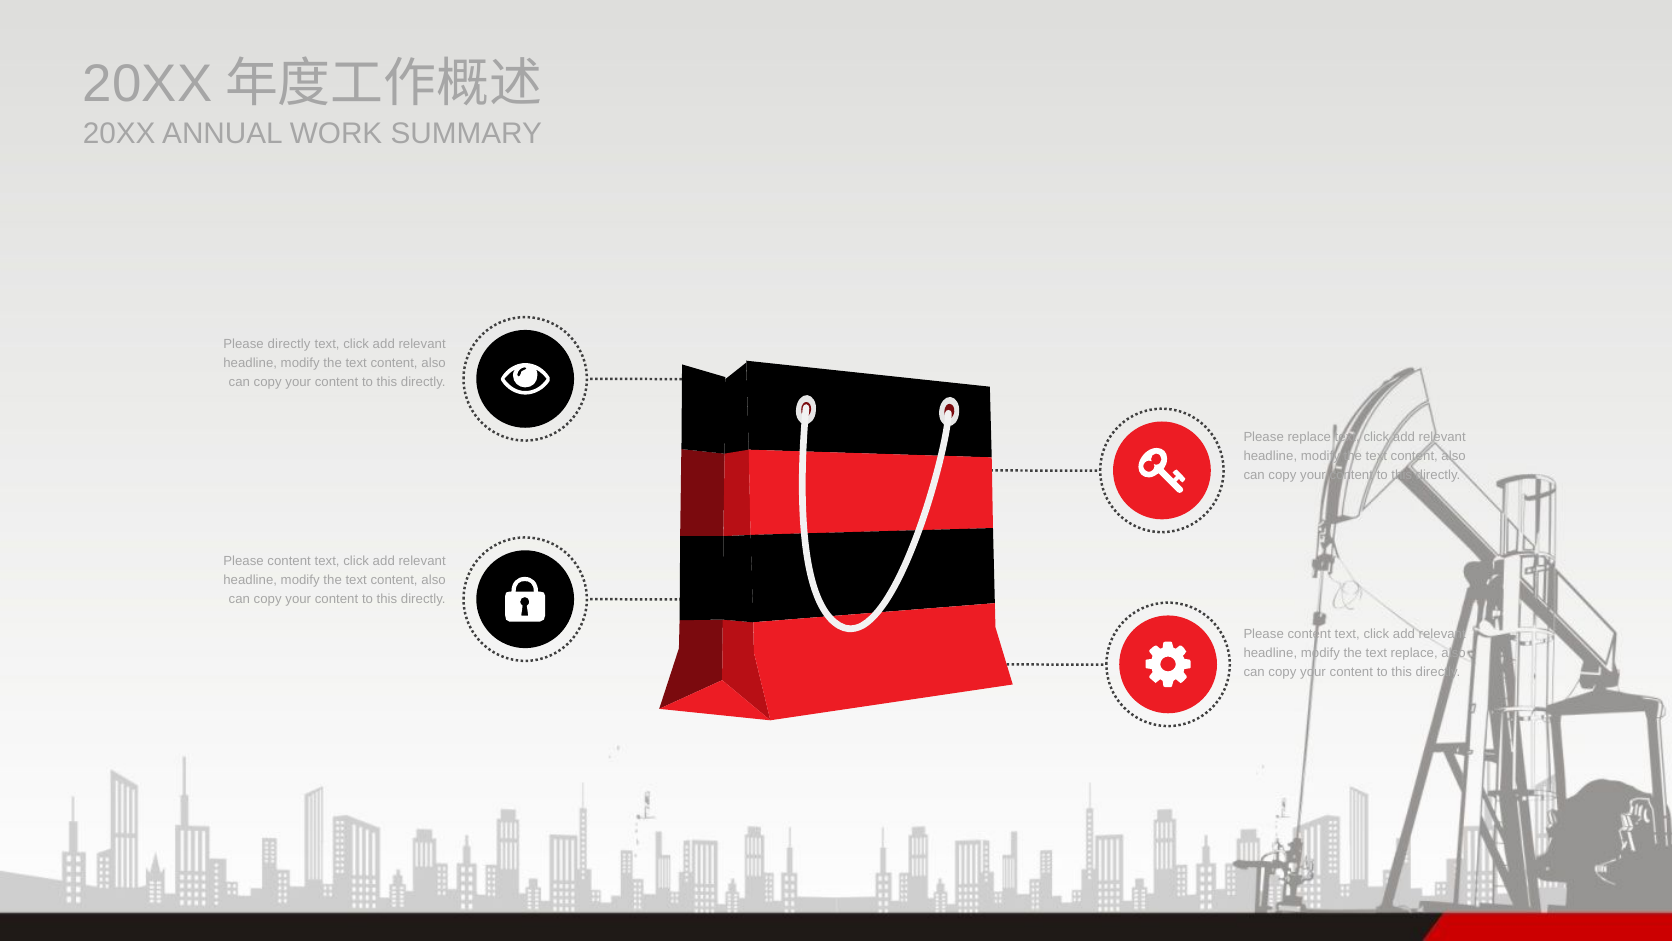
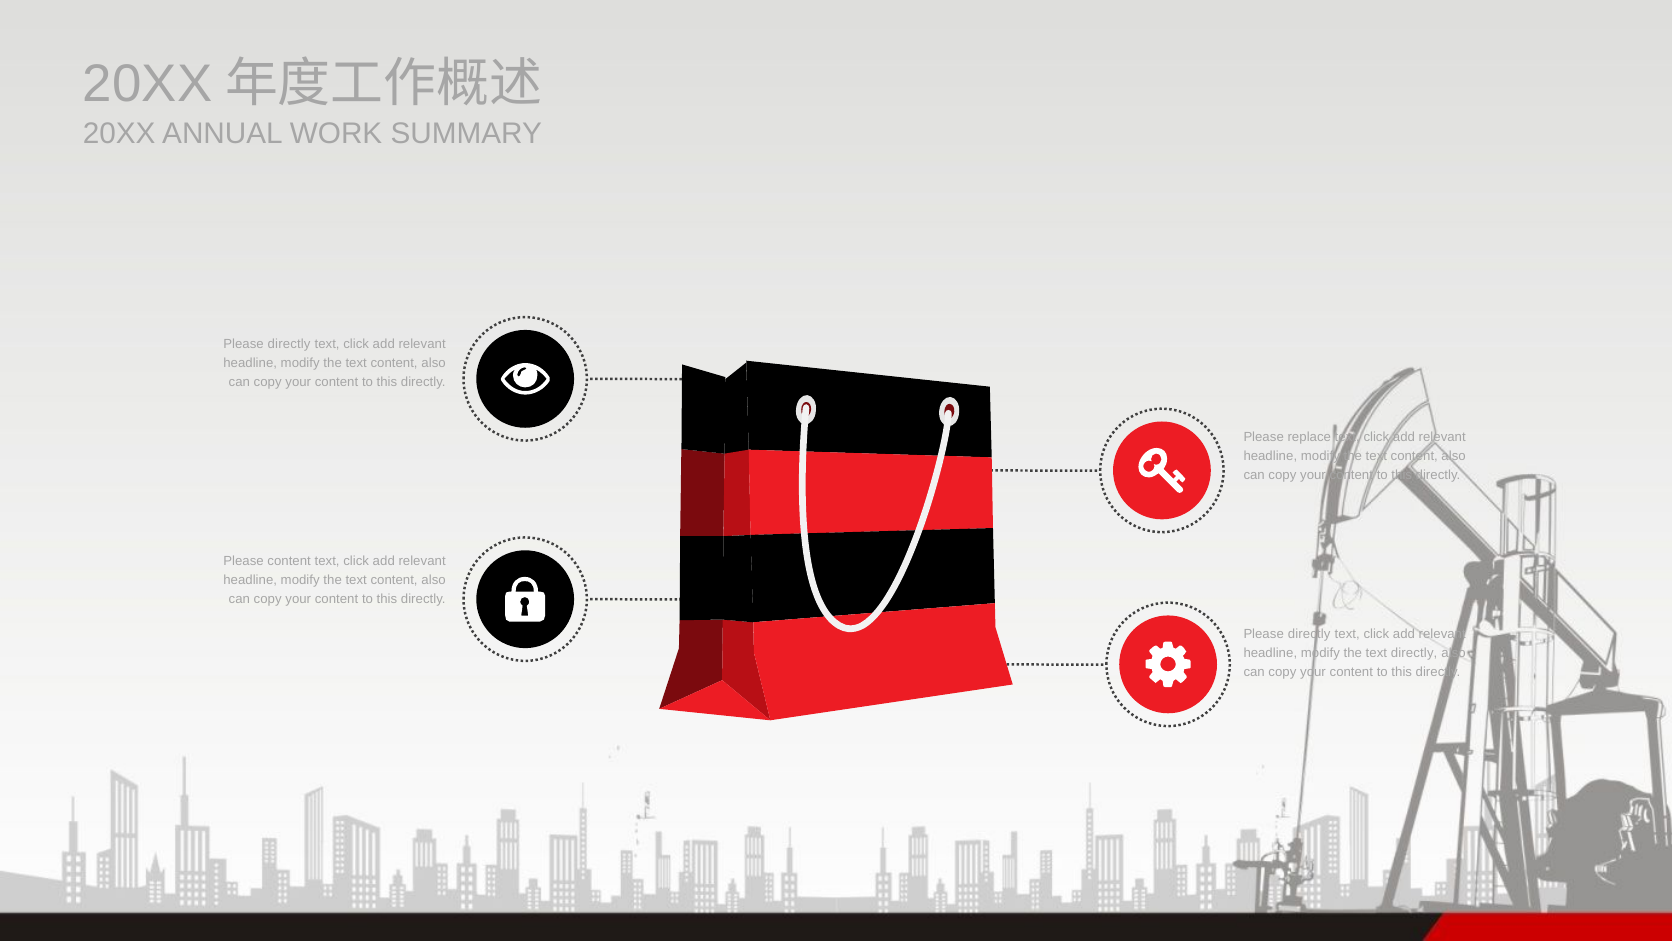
content at (1309, 633): content -> directly
text replace: replace -> directly
